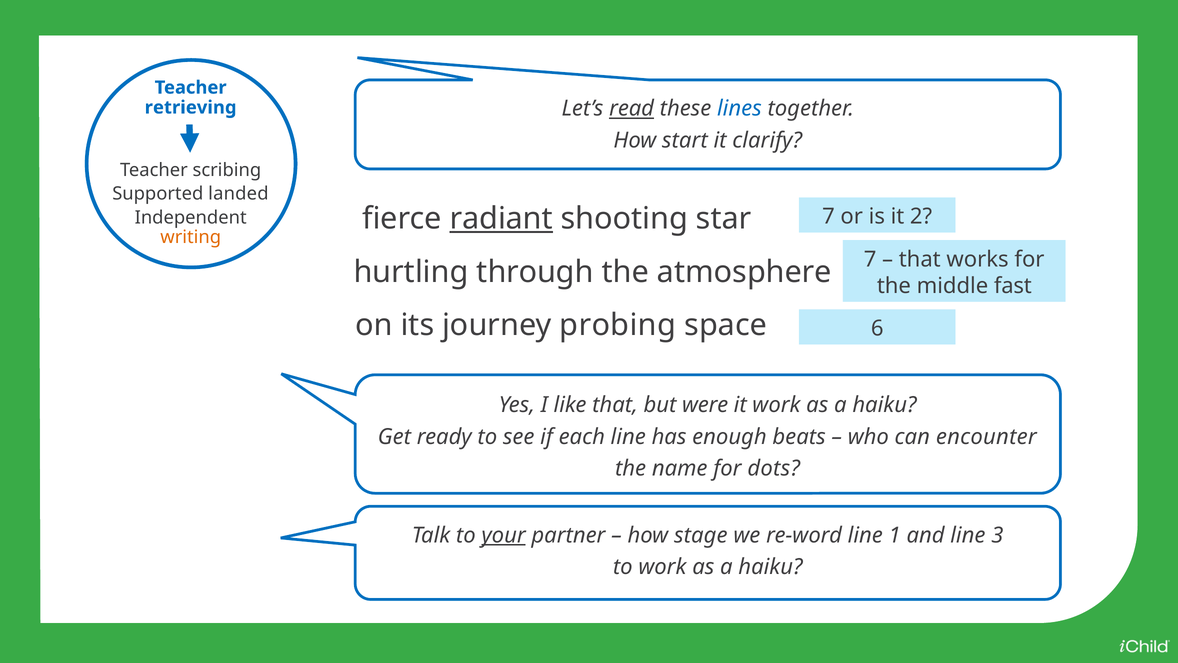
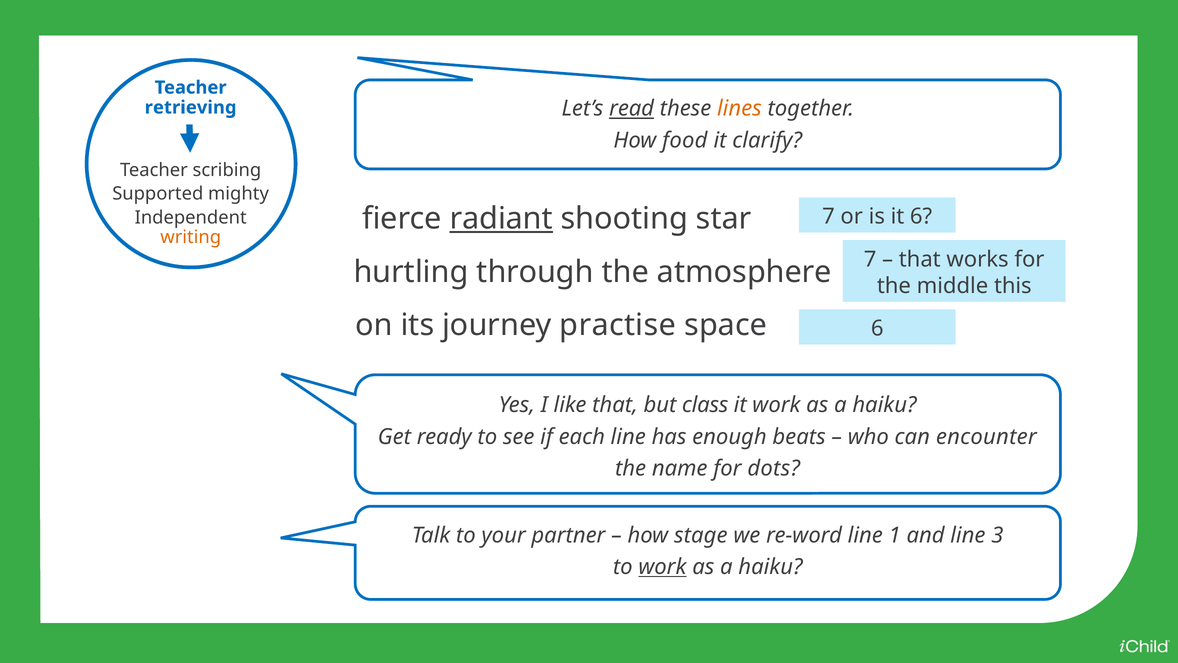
lines colour: blue -> orange
start: start -> food
landed: landed -> mighty
it 2: 2 -> 6
fast: fast -> this
probing: probing -> practise
were: were -> class
your underline: present -> none
work at (662, 567) underline: none -> present
